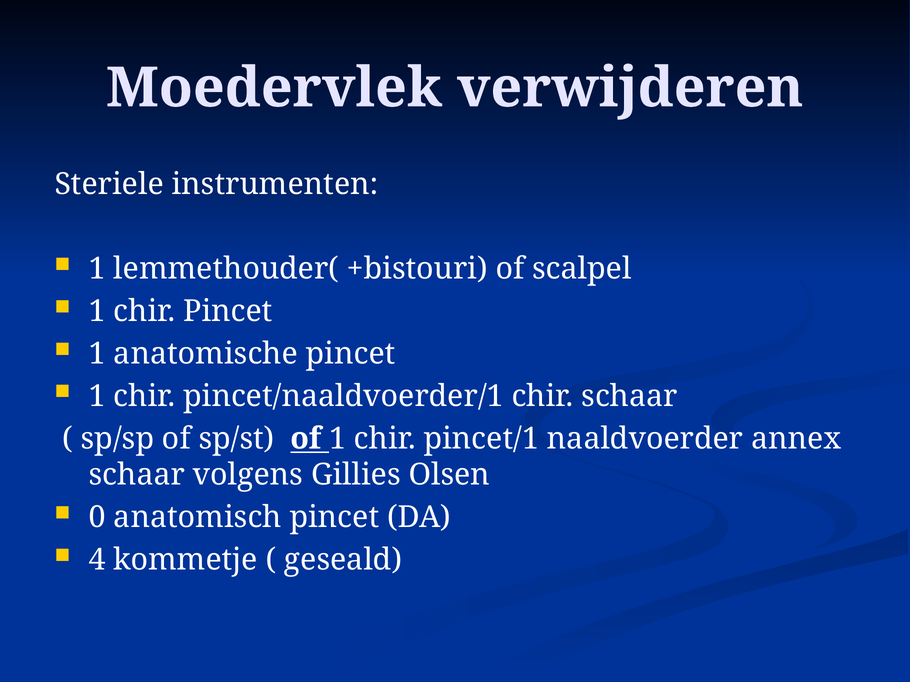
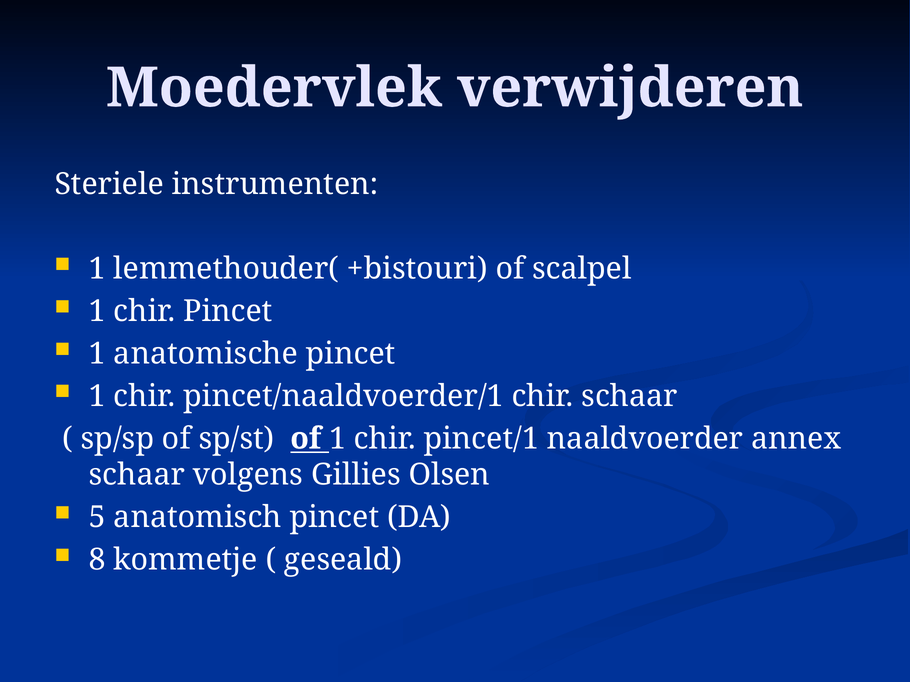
0: 0 -> 5
4: 4 -> 8
